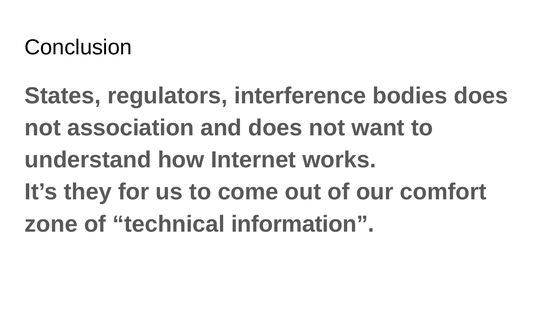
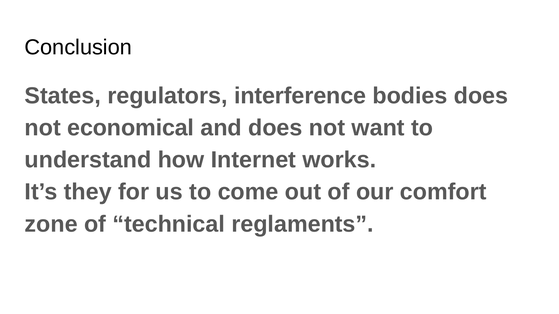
association: association -> economical
information: information -> reglaments
